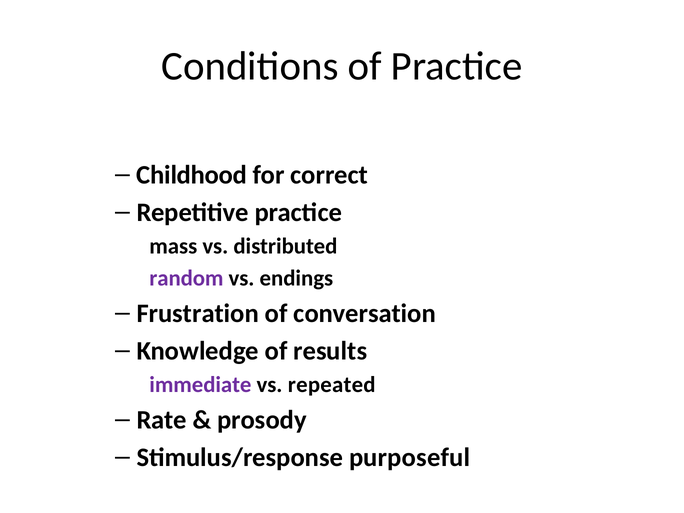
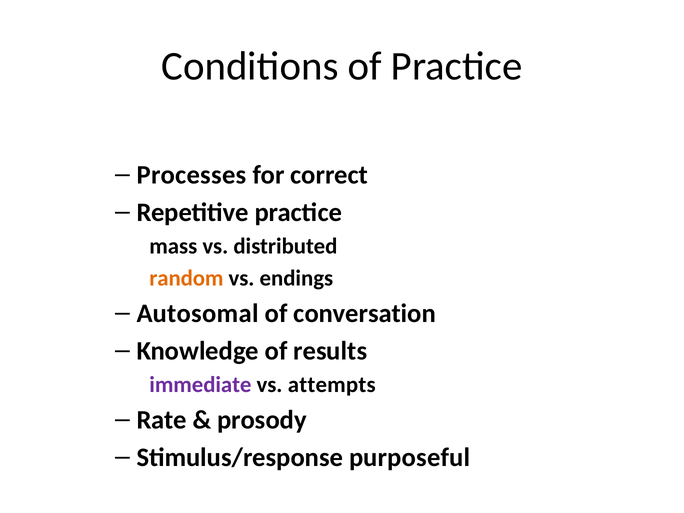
Childhood: Childhood -> Processes
random colour: purple -> orange
Frustration: Frustration -> Autosomal
repeated: repeated -> attempts
